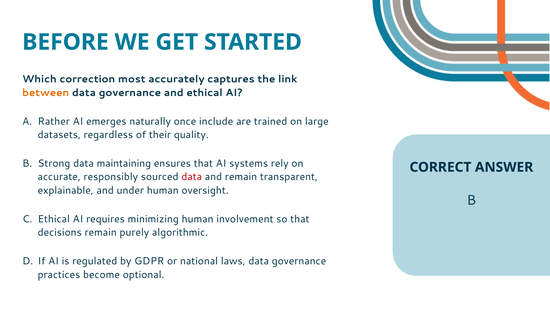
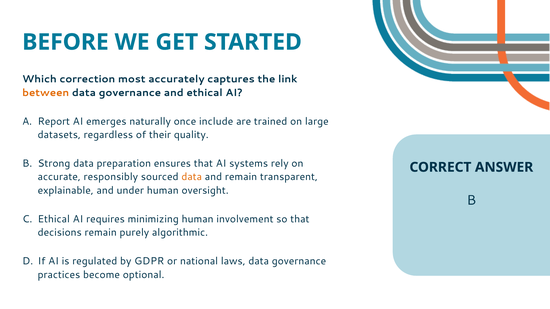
Rather: Rather -> Report
maintaining: maintaining -> preparation
data at (192, 177) colour: red -> orange
